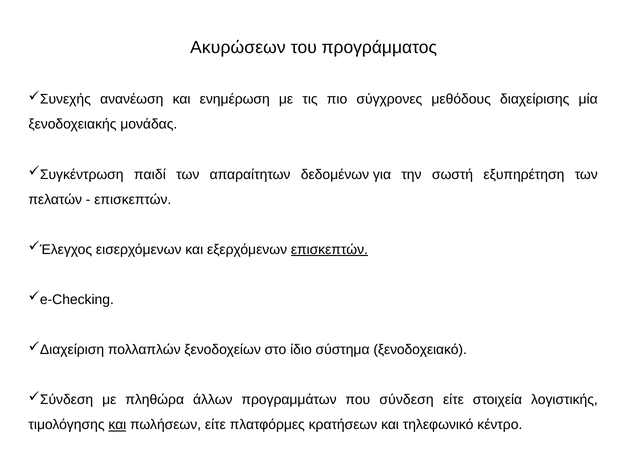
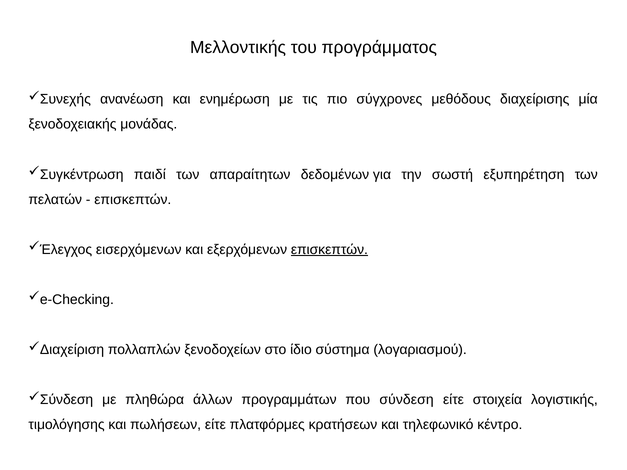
Ακυρώσεων: Ακυρώσεων -> Μελλοντικής
ξενοδοχειακό: ξενοδοχειακό -> λογαριασμού
και at (117, 425) underline: present -> none
